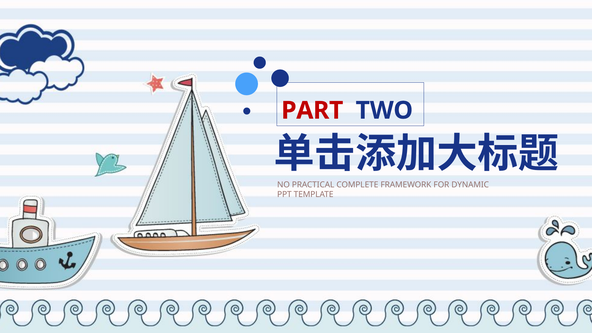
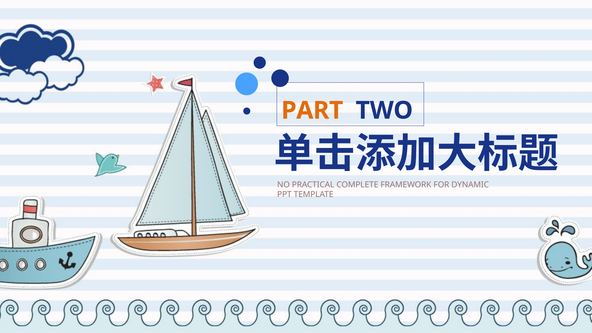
PART colour: red -> orange
